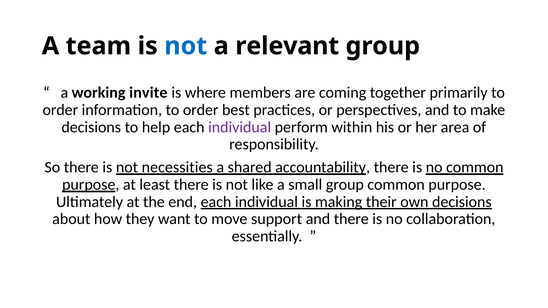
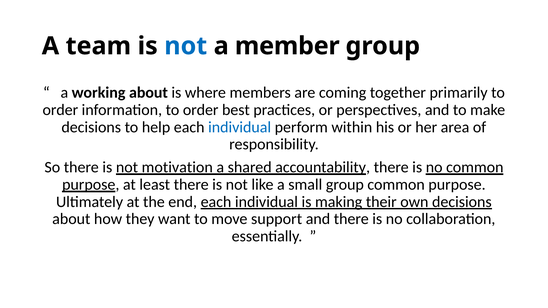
relevant: relevant -> member
working invite: invite -> about
individual at (240, 127) colour: purple -> blue
necessities: necessities -> motivation
